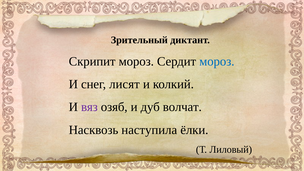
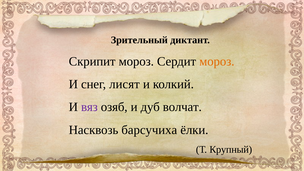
мороз at (217, 61) colour: blue -> orange
наступила: наступила -> барсучиха
Лиловый: Лиловый -> Крупный
